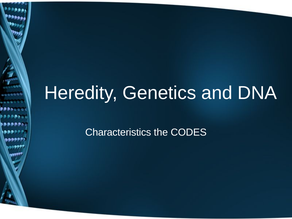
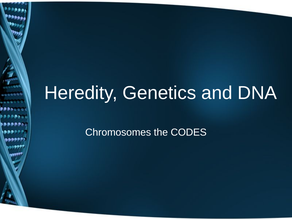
Characteristics: Characteristics -> Chromosomes
